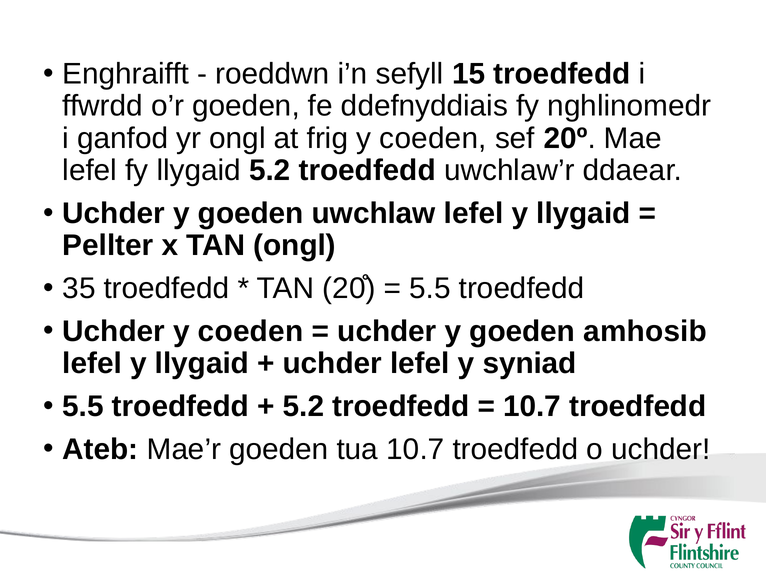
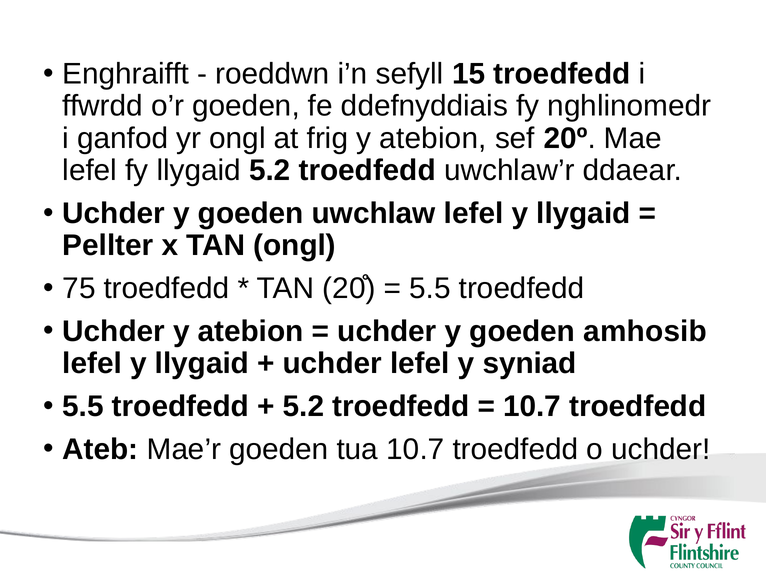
frig y coeden: coeden -> atebion
35: 35 -> 75
Uchder y coeden: coeden -> atebion
